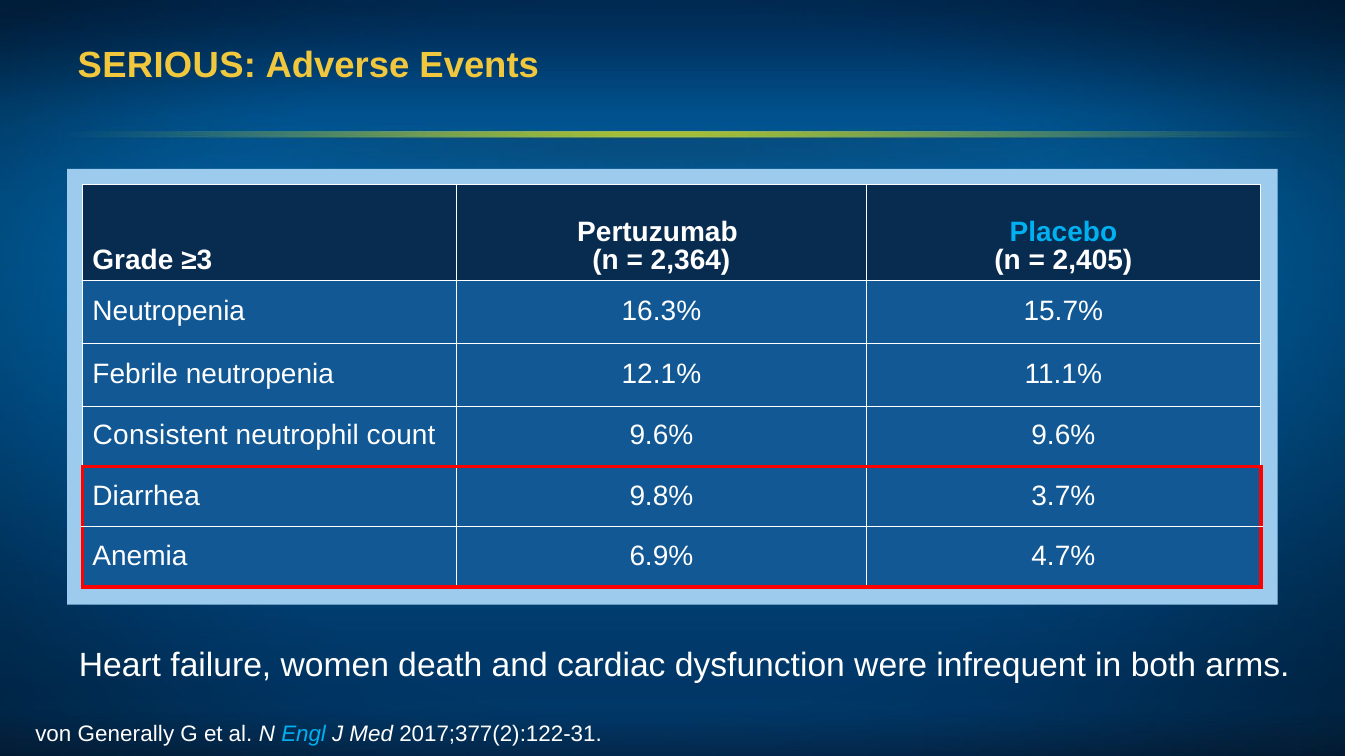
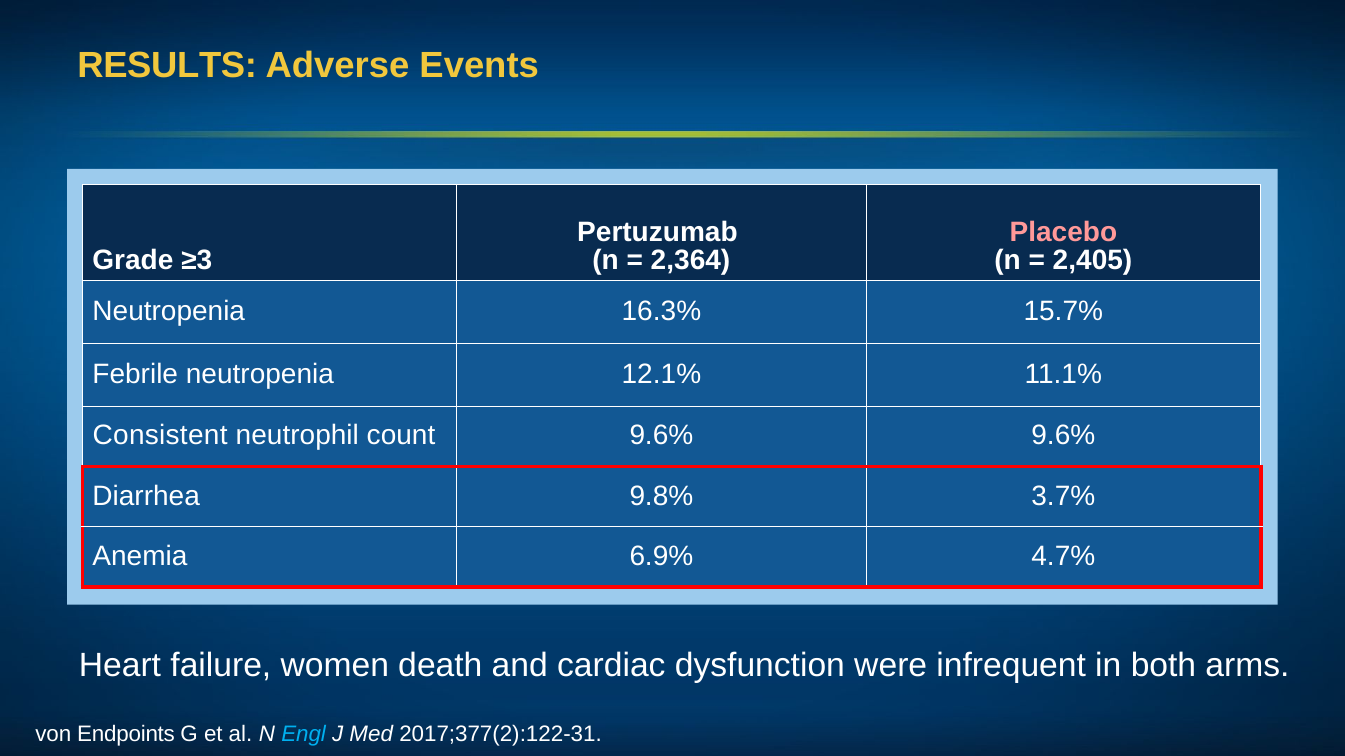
SERIOUS: SERIOUS -> RESULTS
Placebo colour: light blue -> pink
Generally: Generally -> Endpoints
